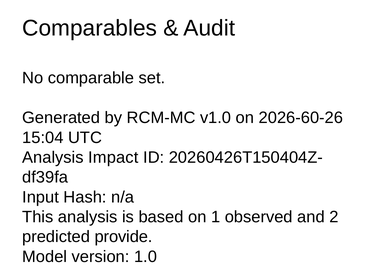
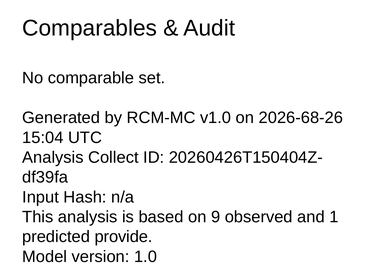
2026-60-26: 2026-60-26 -> 2026-68-26
Impact: Impact -> Collect
1: 1 -> 9
2: 2 -> 1
